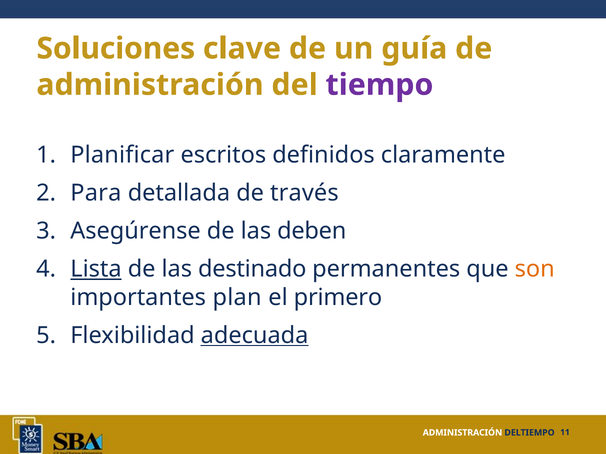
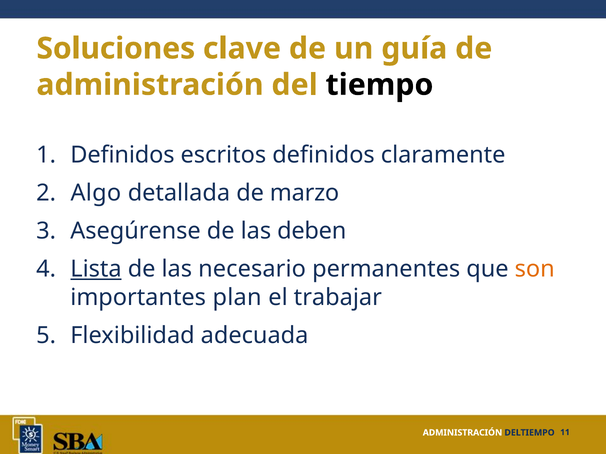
tiempo colour: purple -> black
Planificar at (122, 155): Planificar -> Definidos
Para: Para -> Algo
través: través -> marzo
destinado: destinado -> necesario
primero: primero -> trabajar
adecuada underline: present -> none
